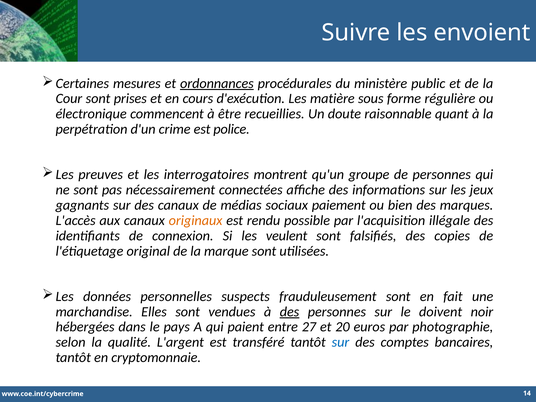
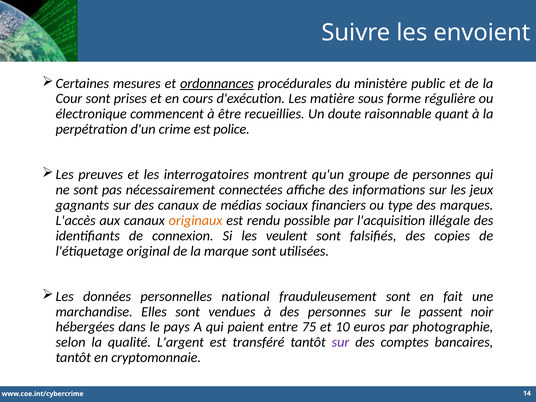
paiement: paiement -> financiers
bien: bien -> type
suspects: suspects -> national
des at (289, 312) underline: present -> none
doivent: doivent -> passent
27: 27 -> 75
20: 20 -> 10
sur at (341, 342) colour: blue -> purple
